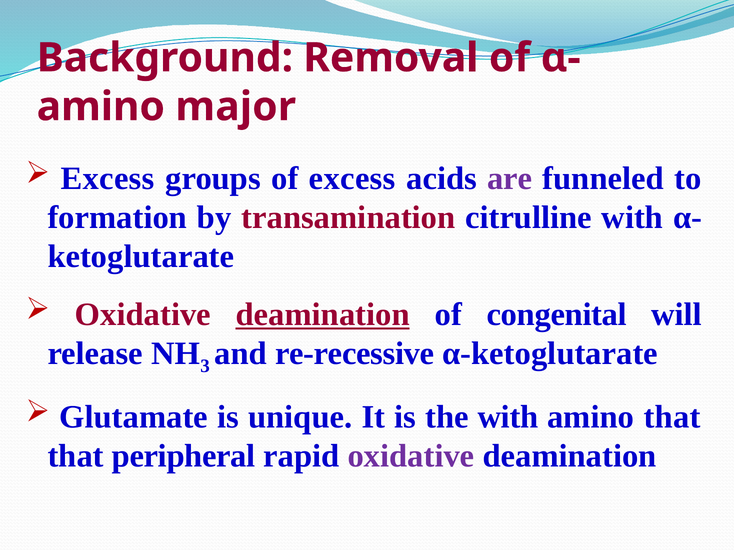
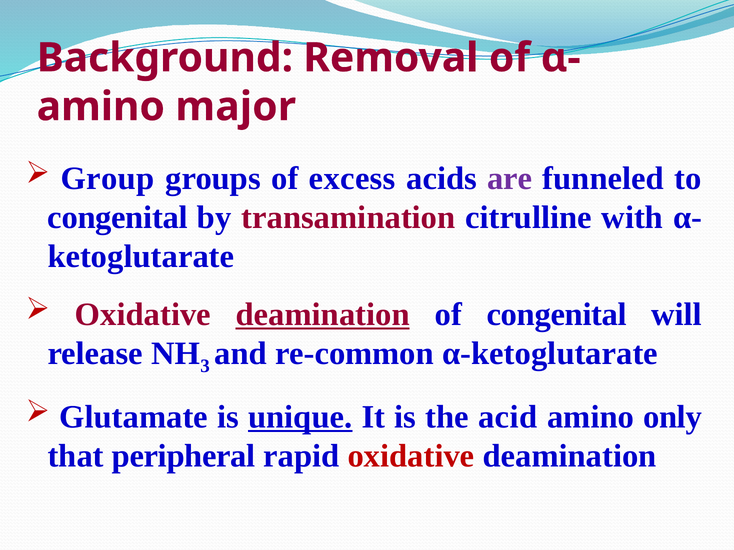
Excess at (108, 178): Excess -> Group
formation at (117, 218): formation -> congenital
re-recessive: re-recessive -> re-common
unique underline: none -> present
the with: with -> acid
amino that: that -> only
oxidative at (411, 456) colour: purple -> red
